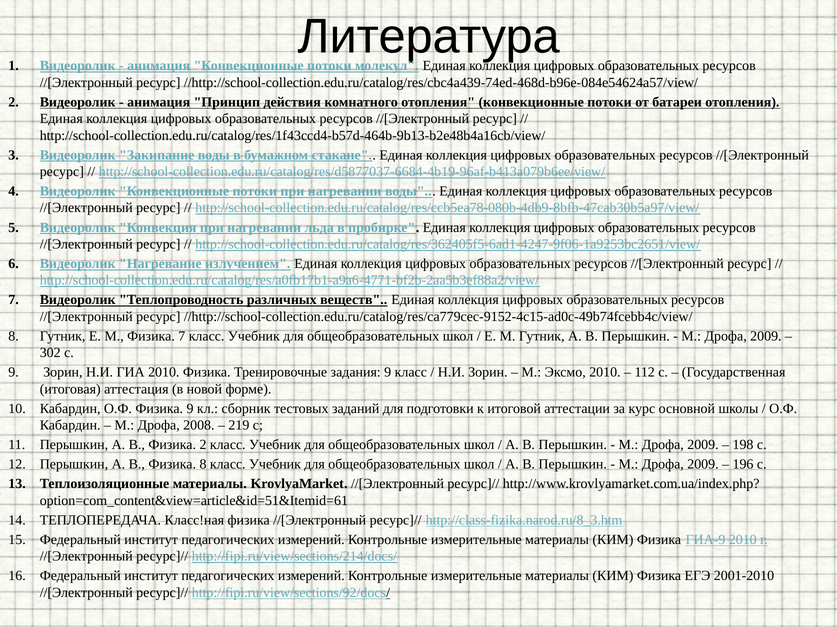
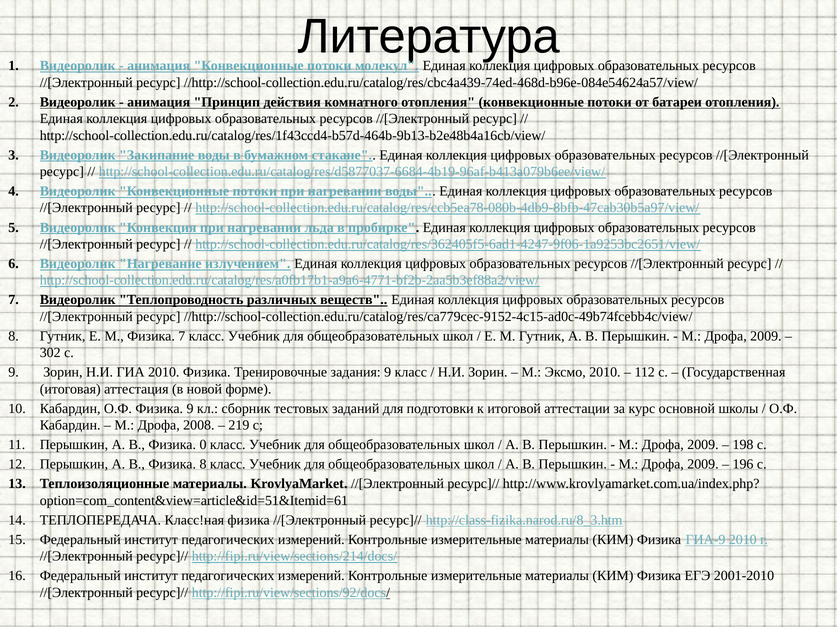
Физика 2: 2 -> 0
